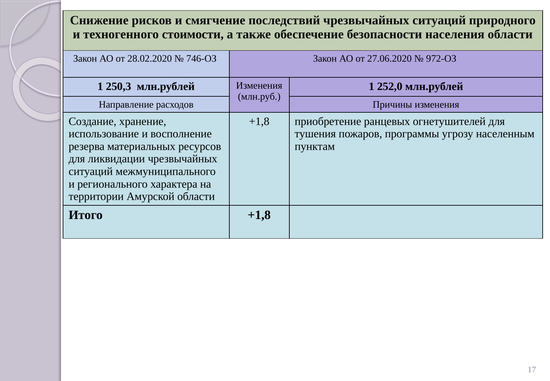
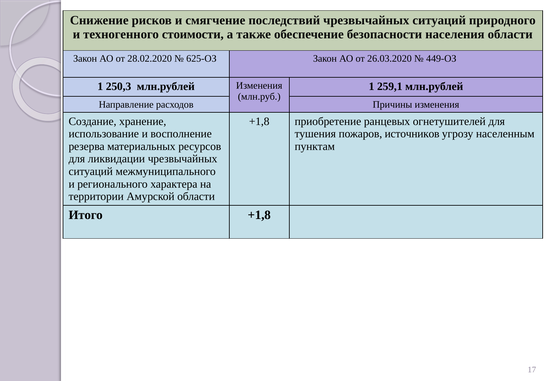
746-ОЗ: 746-ОЗ -> 625-ОЗ
27.06.2020: 27.06.2020 -> 26.03.2020
972-ОЗ: 972-ОЗ -> 449-ОЗ
252,0: 252,0 -> 259,1
программы: программы -> источников
